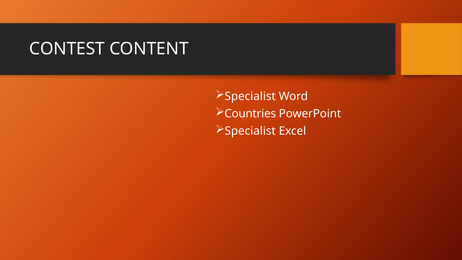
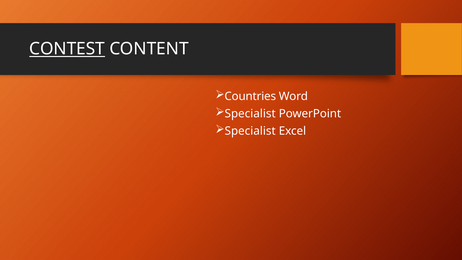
CONTEST underline: none -> present
Specialist at (250, 96): Specialist -> Countries
Countries at (250, 114): Countries -> Specialist
